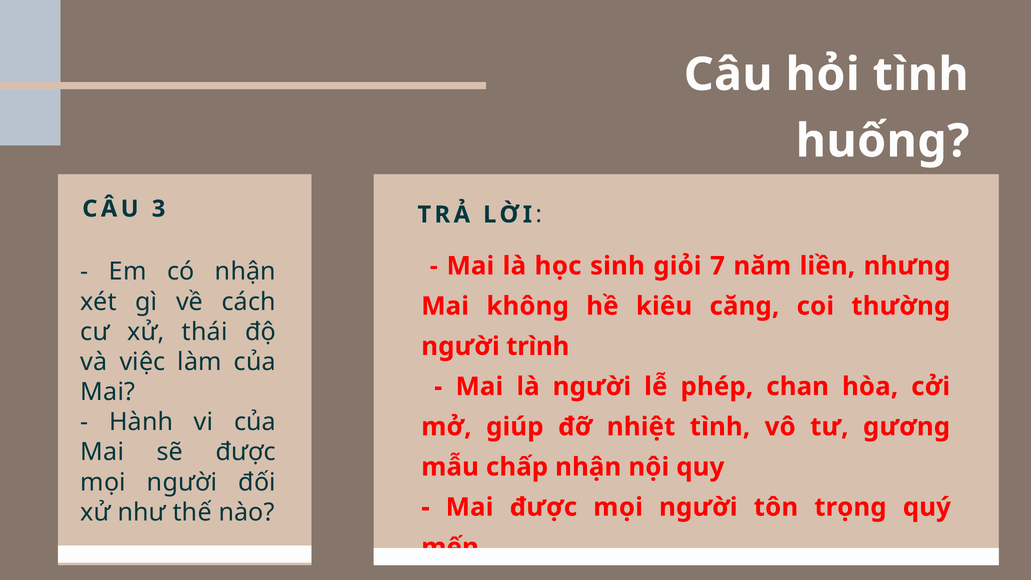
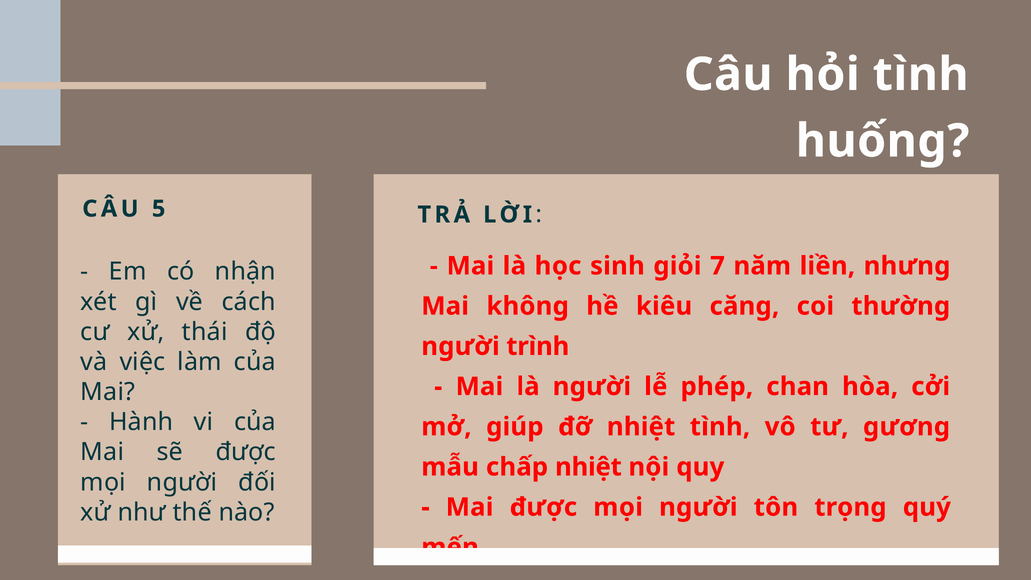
3: 3 -> 5
chấp nhận: nhận -> nhiệt
